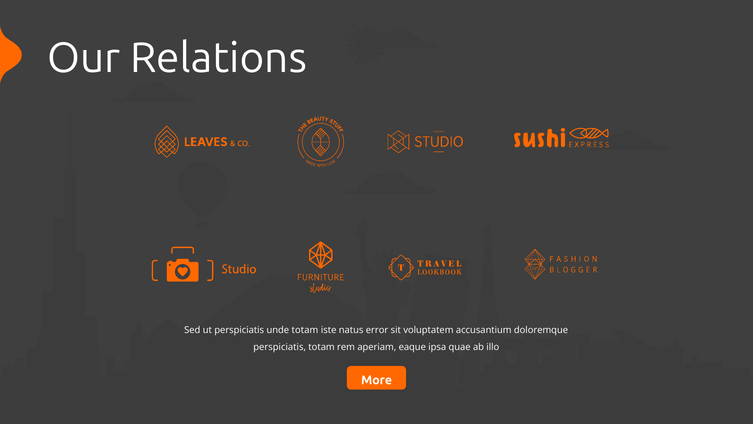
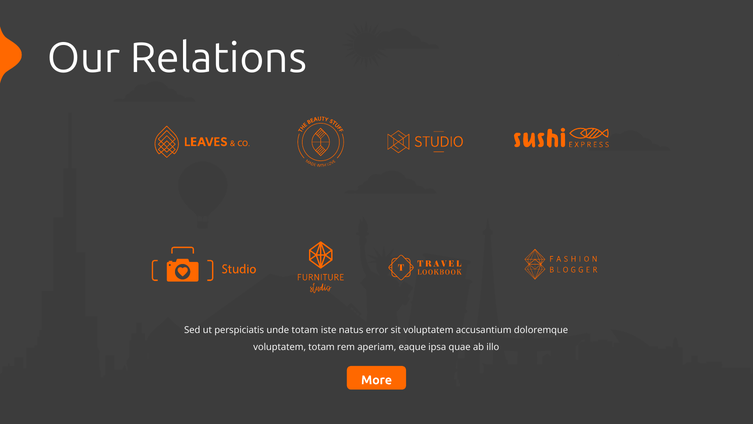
perspiciatis at (280, 347): perspiciatis -> voluptatem
